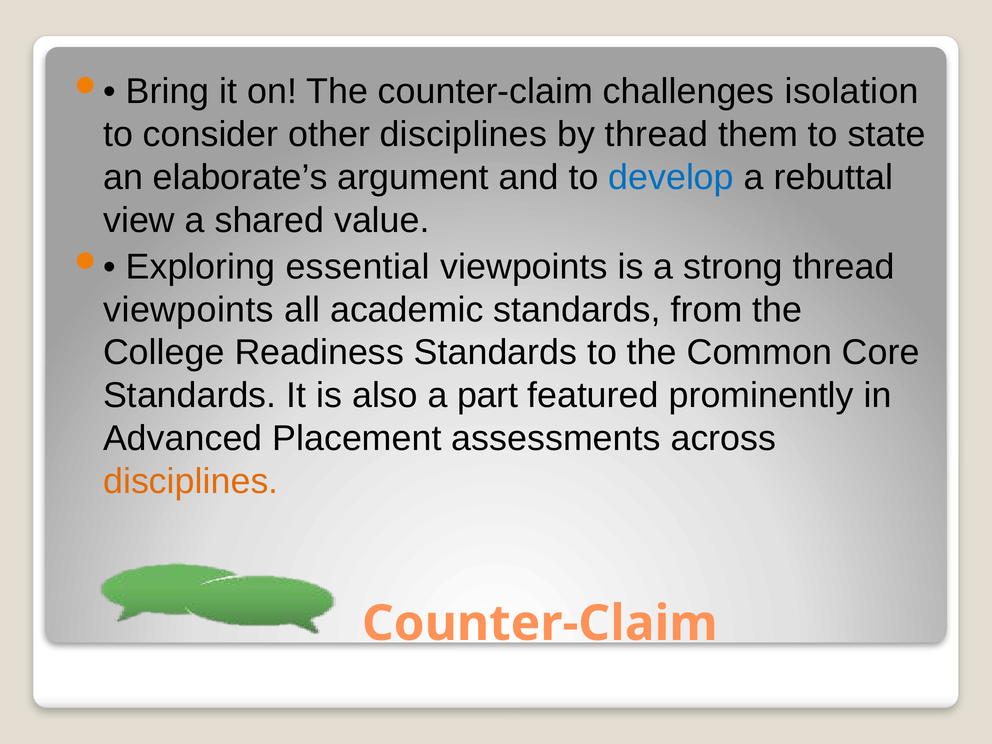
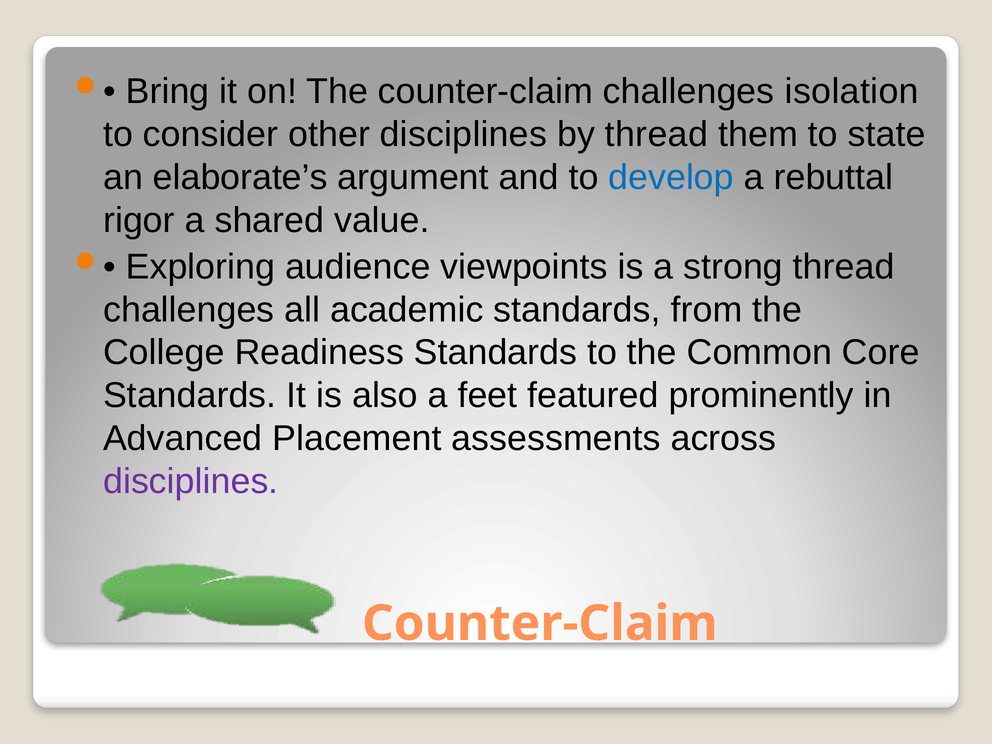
view: view -> rigor
essential: essential -> audience
viewpoints at (189, 310): viewpoints -> challenges
part: part -> feet
disciplines at (191, 482) colour: orange -> purple
